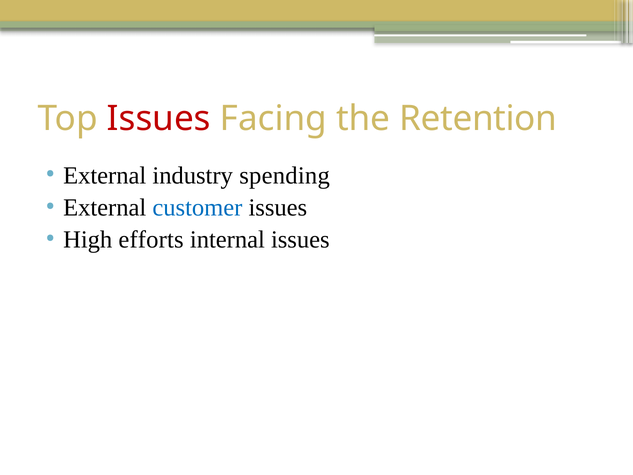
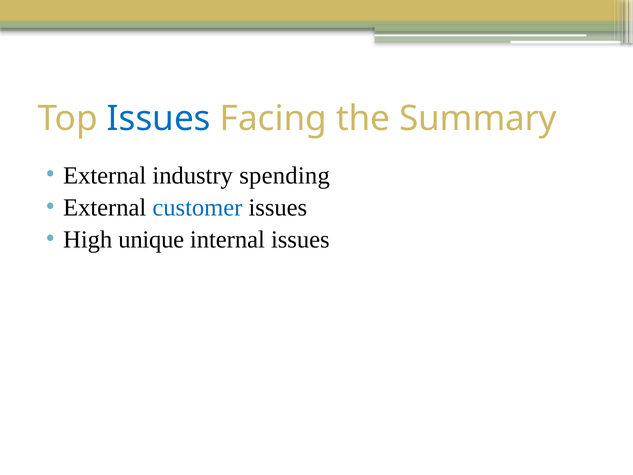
Issues at (159, 118) colour: red -> blue
Retention: Retention -> Summary
efforts: efforts -> unique
